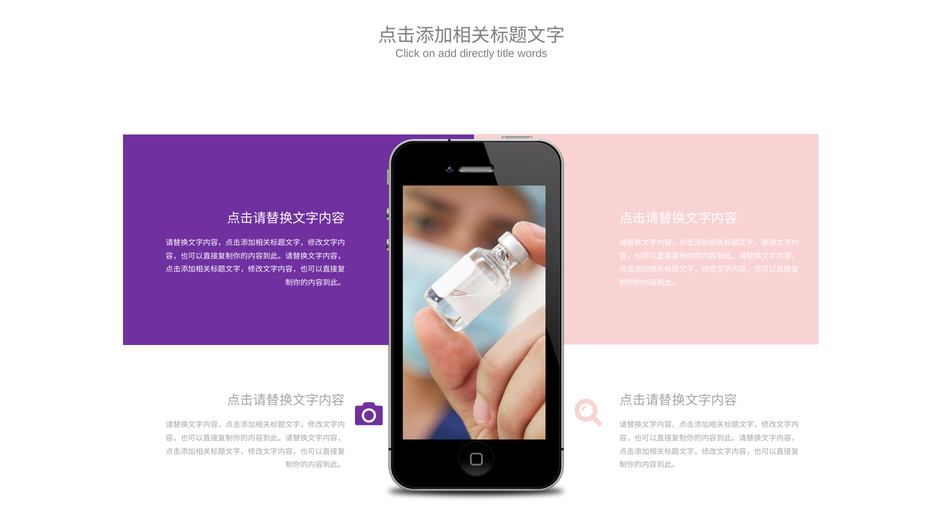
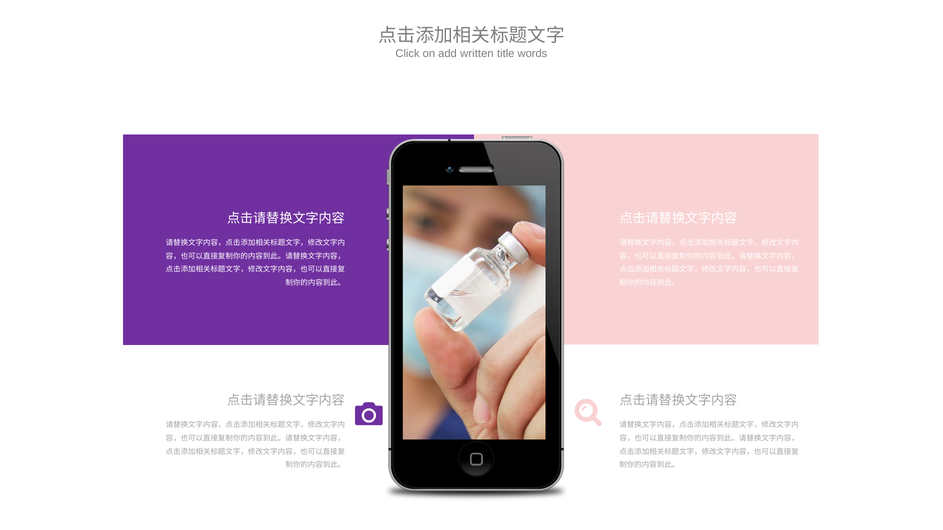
directly: directly -> written
